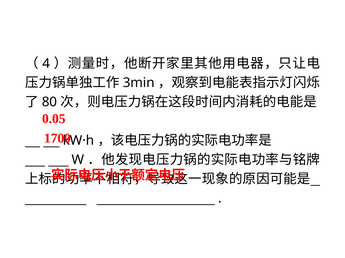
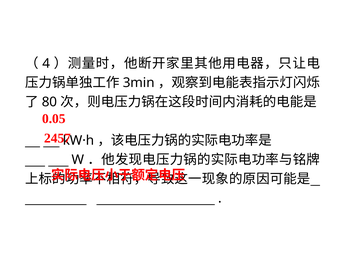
1700: 1700 -> 2457
